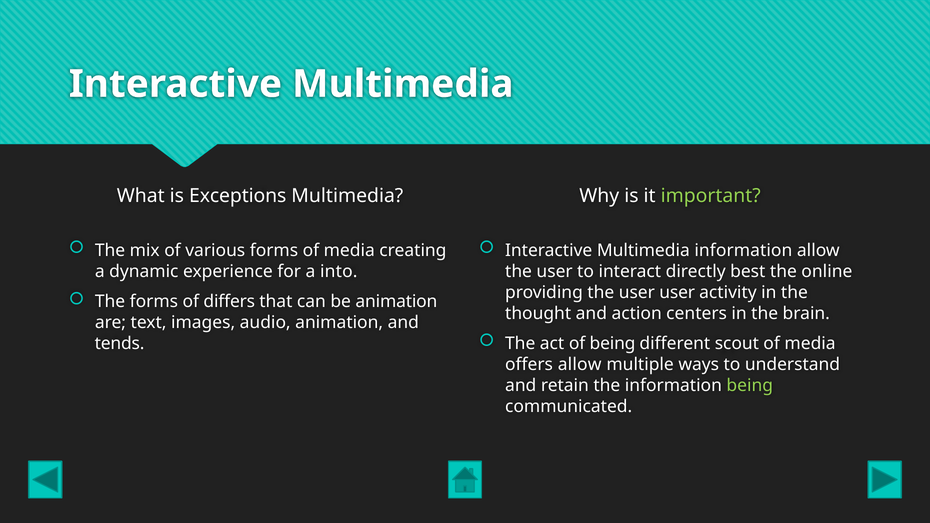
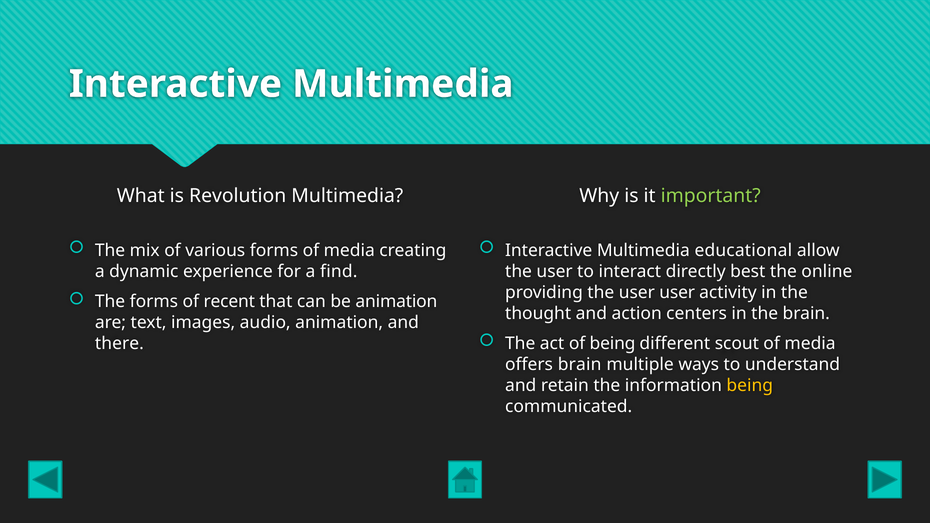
Exceptions: Exceptions -> Revolution
Multimedia information: information -> educational
into: into -> find
differs: differs -> recent
tends: tends -> there
offers allow: allow -> brain
being at (750, 385) colour: light green -> yellow
